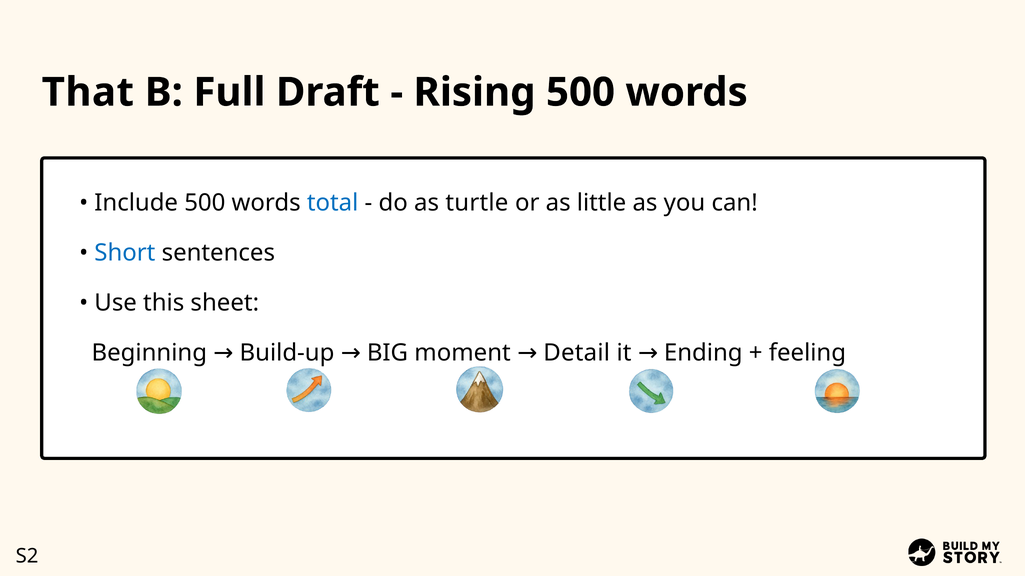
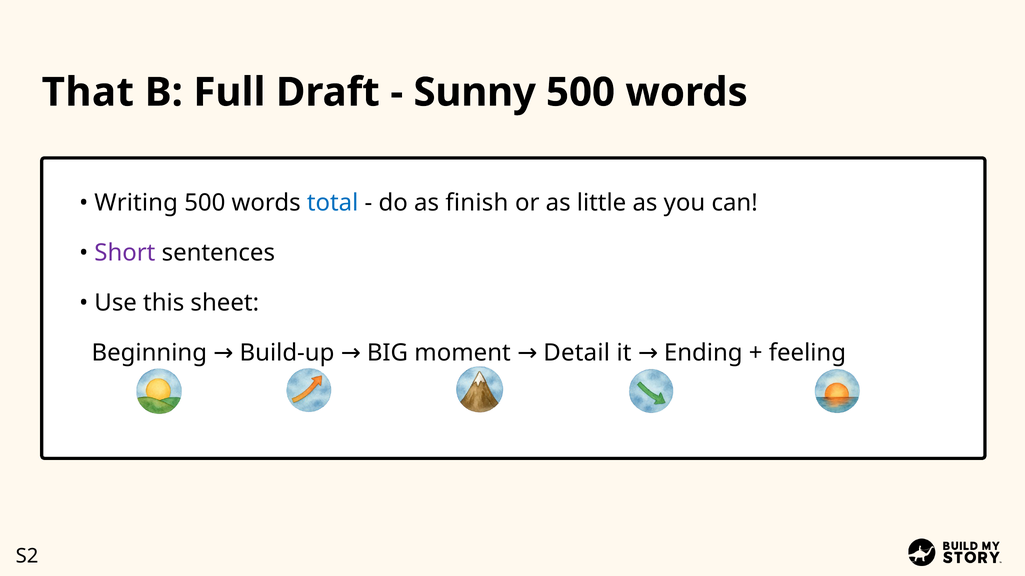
Rising: Rising -> Sunny
Include: Include -> Writing
turtle: turtle -> finish
Short colour: blue -> purple
